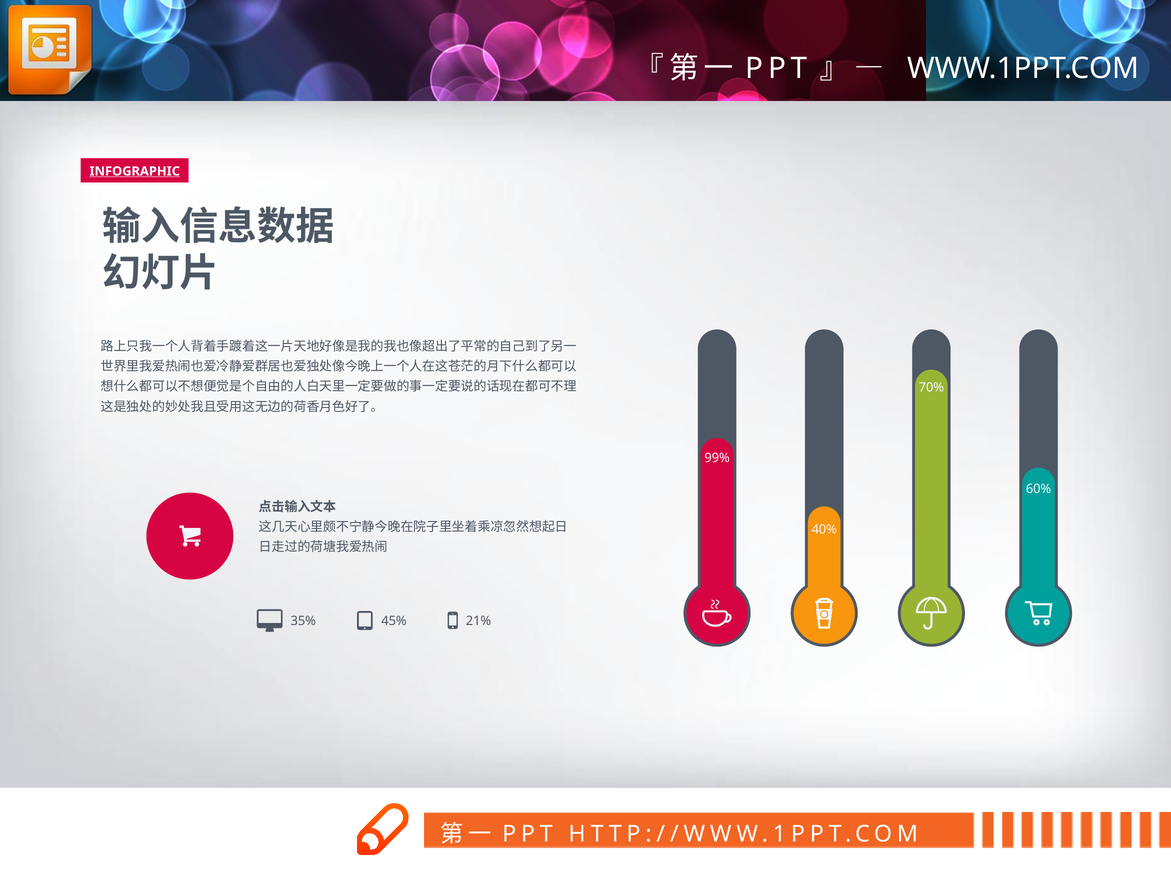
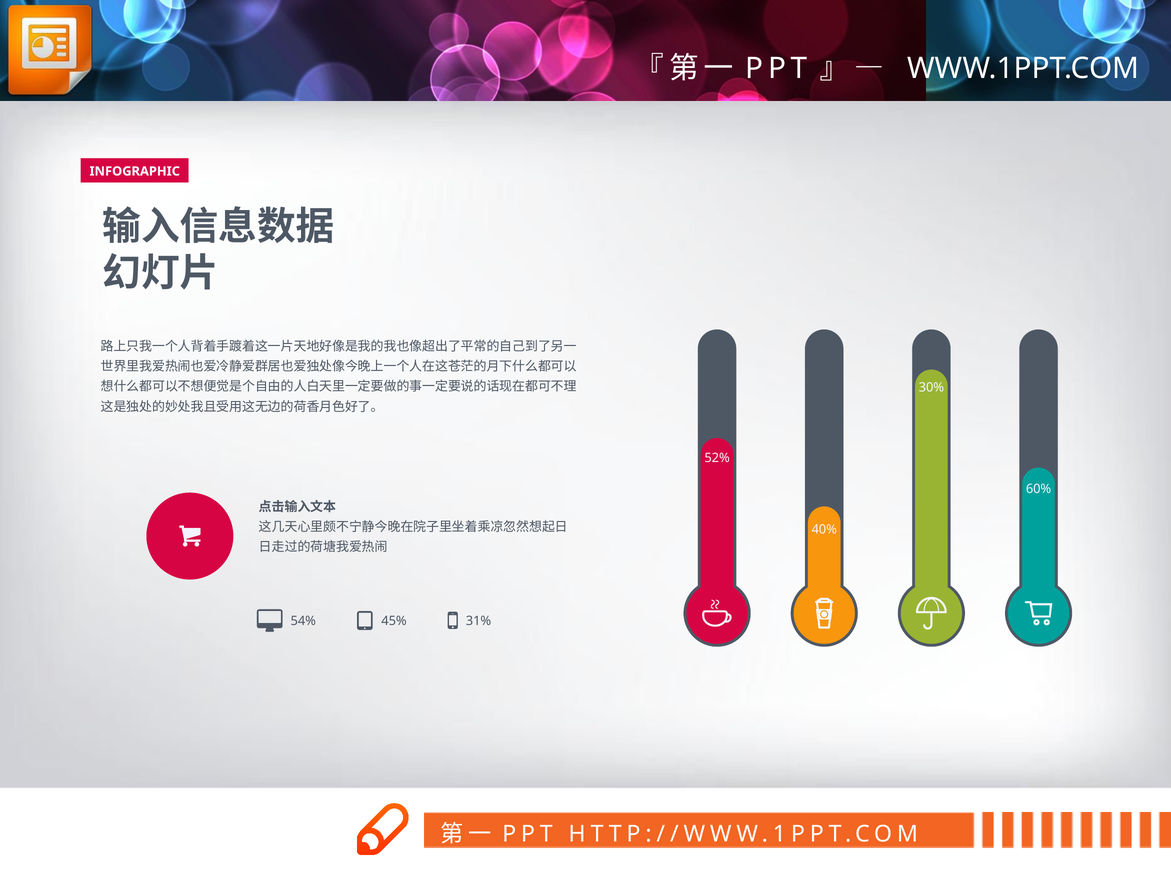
INFOGRAPHIC underline: present -> none
70%: 70% -> 30%
99%: 99% -> 52%
35%: 35% -> 54%
21%: 21% -> 31%
